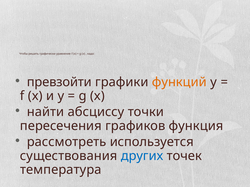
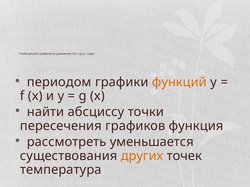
превзойти: превзойти -> периодом
используется: используется -> уменьшается
других colour: blue -> orange
